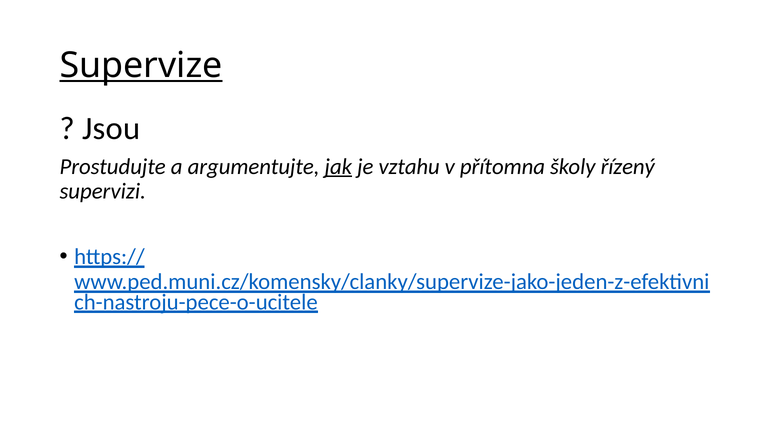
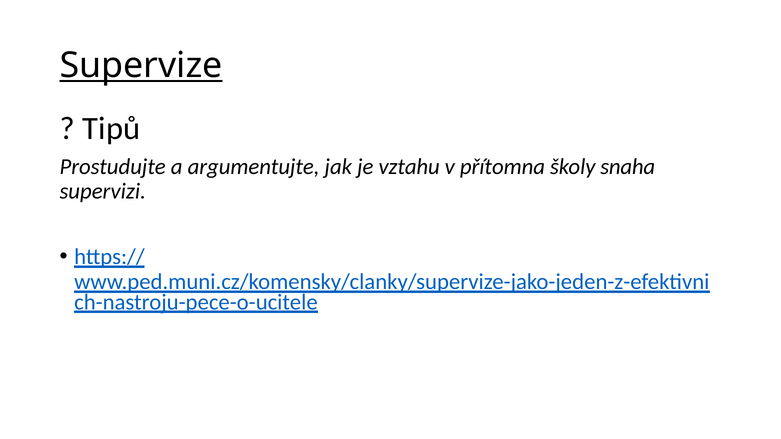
Jsou: Jsou -> Tipů
jak underline: present -> none
řízený: řízený -> snaha
